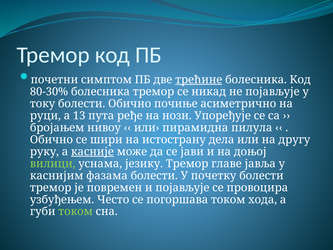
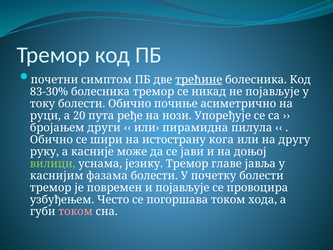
80-30%: 80-30% -> 83-30%
13: 13 -> 20
нивоу: нивоу -> други
дела: дела -> кога
касније underline: present -> none
током at (76, 211) colour: light green -> pink
